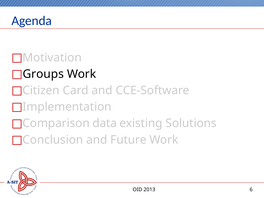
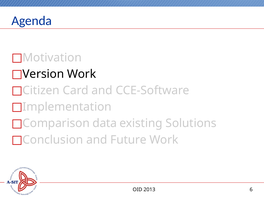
Groups: Groups -> Version
